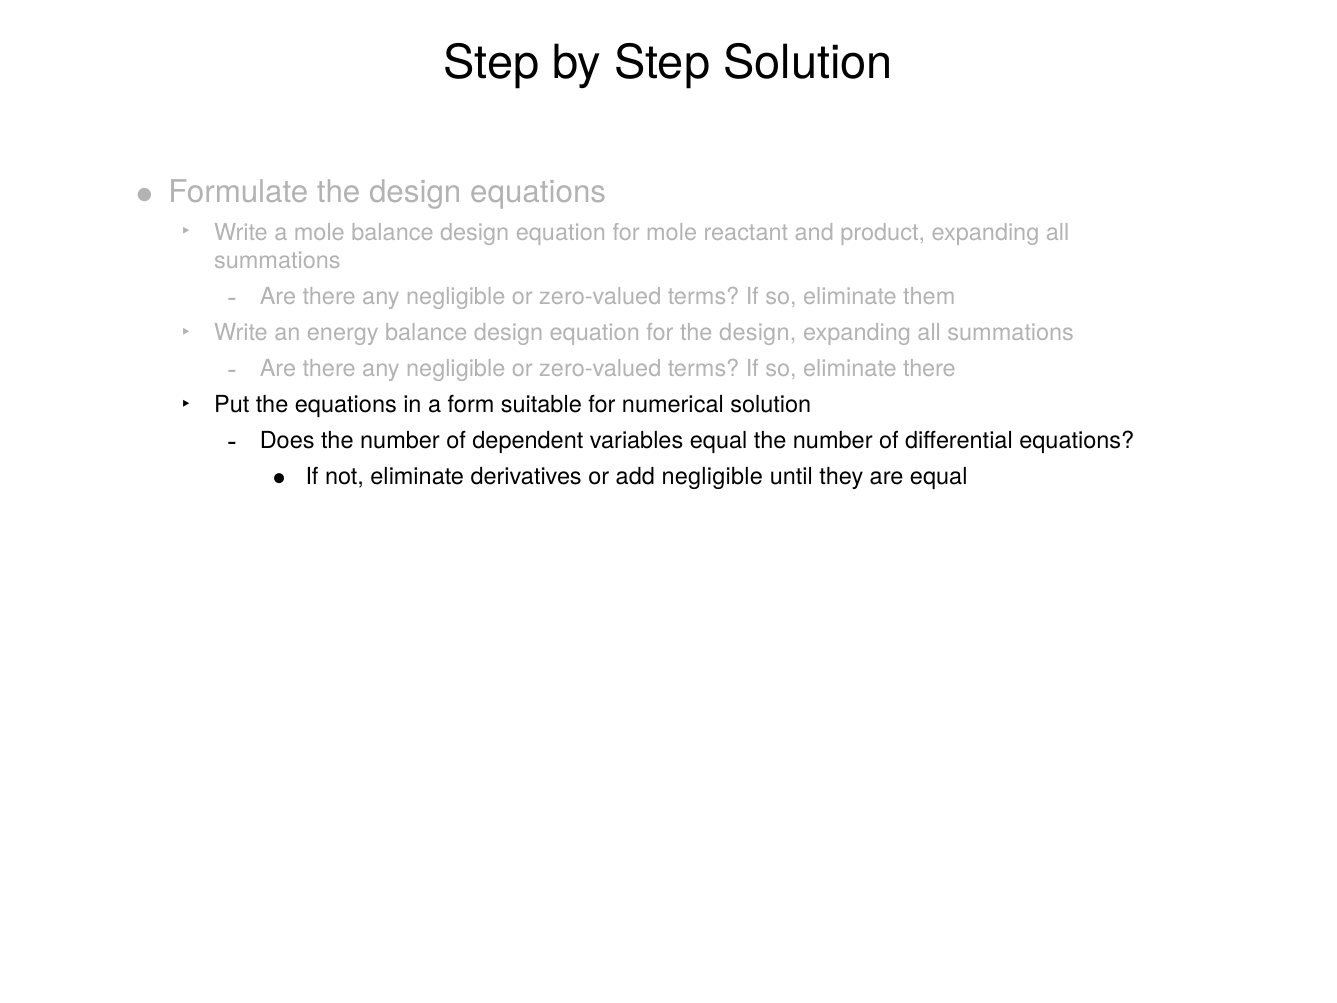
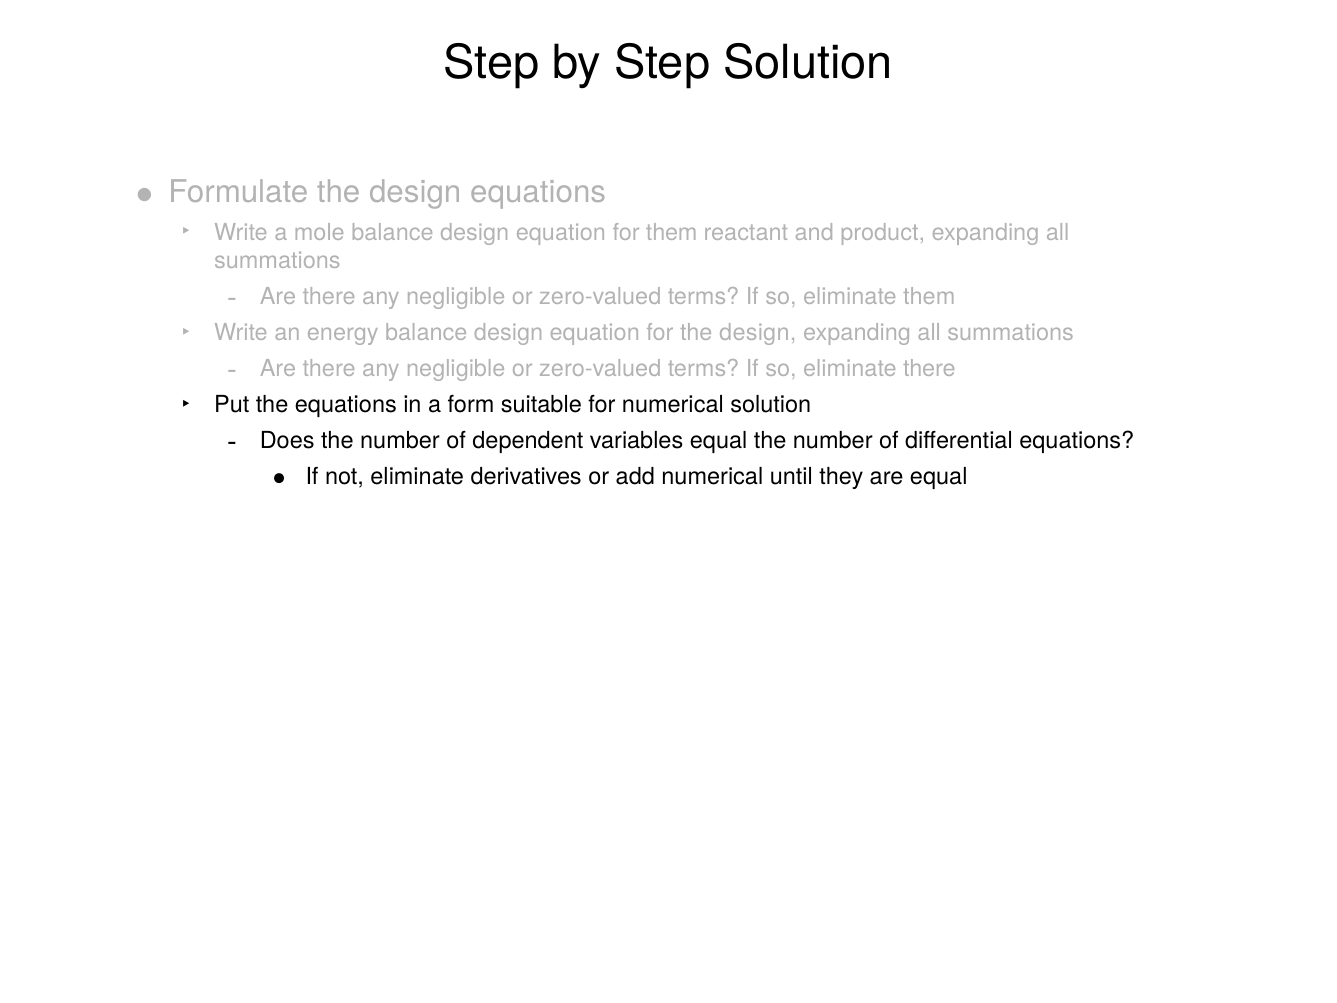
for mole: mole -> them
add negligible: negligible -> numerical
